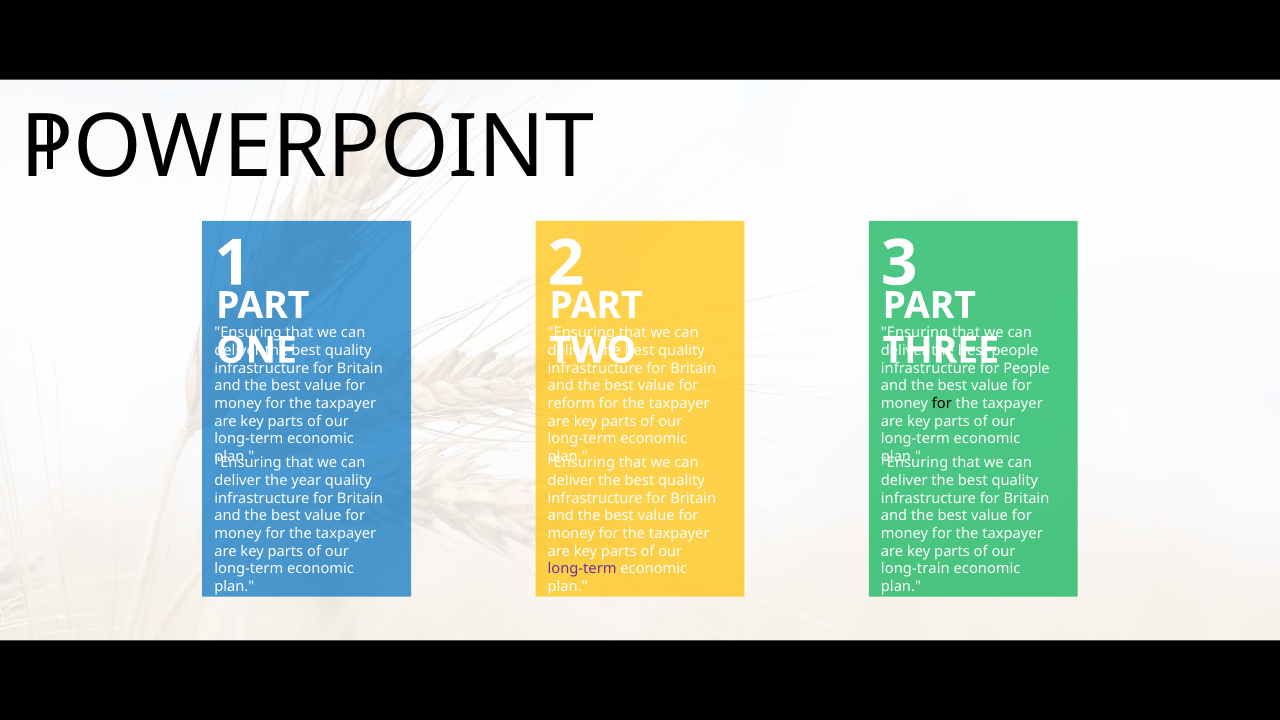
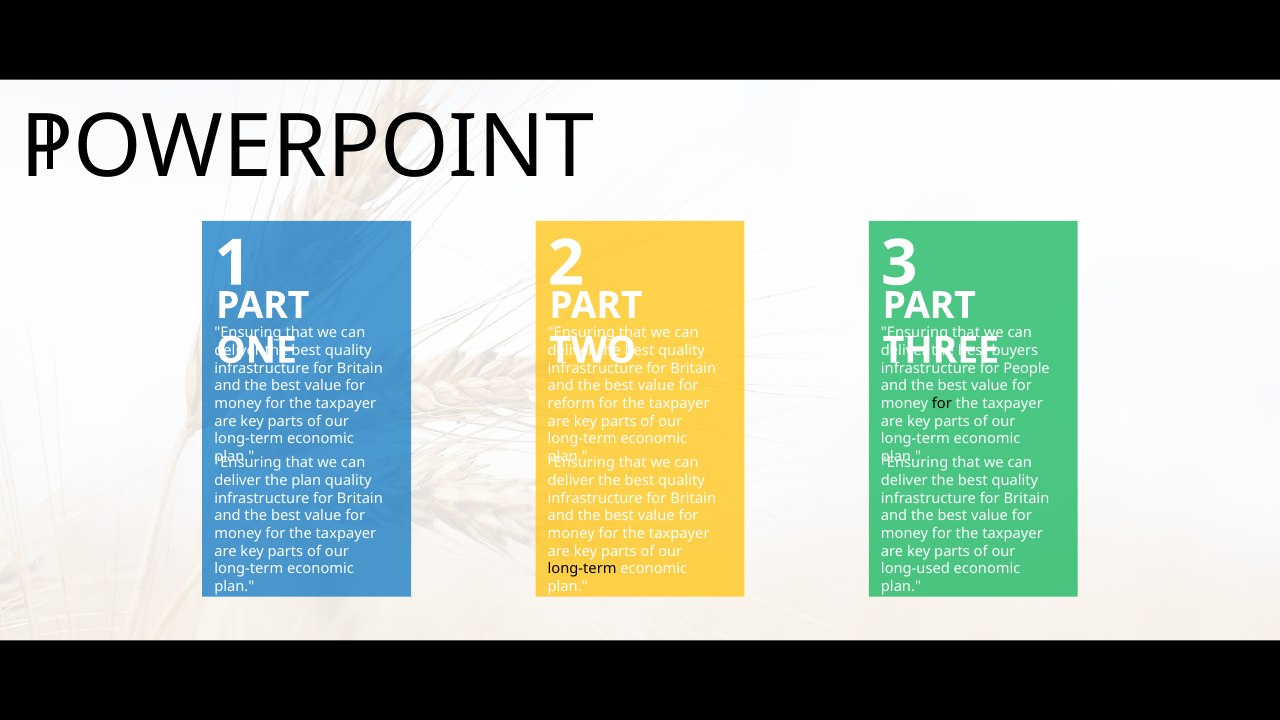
people at (1015, 351): people -> buyers
the year: year -> plan
long-term at (582, 569) colour: purple -> black
long-train: long-train -> long-used
